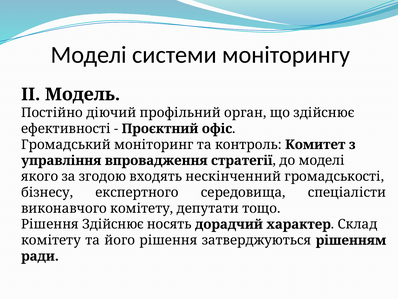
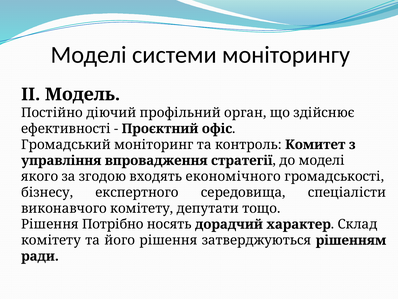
нескінченний: нескінченний -> економічного
Рішення Здійснює: Здійснює -> Потрібно
